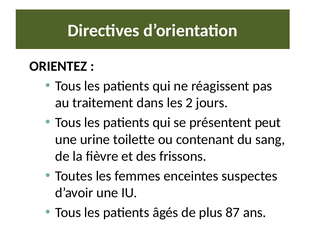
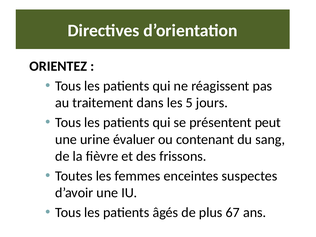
2: 2 -> 5
toilette: toilette -> évaluer
87: 87 -> 67
